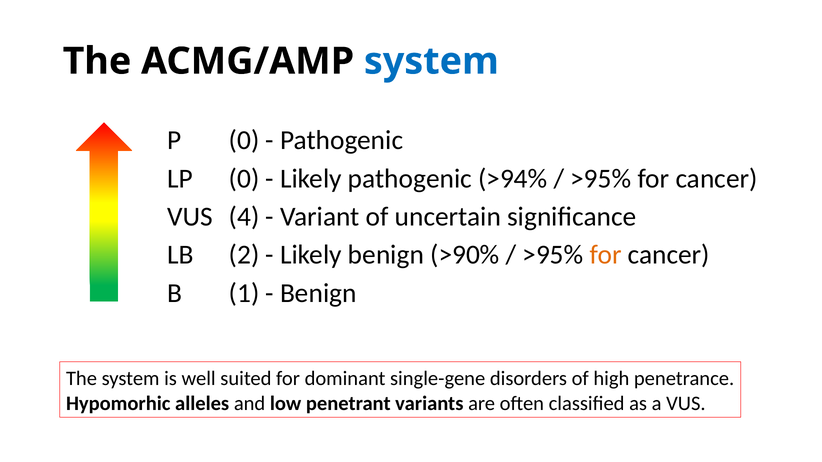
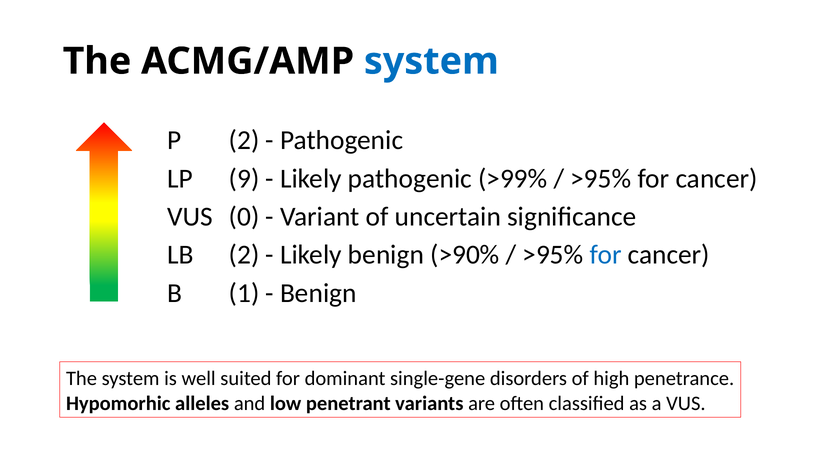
P 0: 0 -> 2
LP 0: 0 -> 9
>94%: >94% -> >99%
4: 4 -> 0
for at (606, 255) colour: orange -> blue
